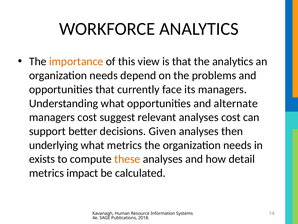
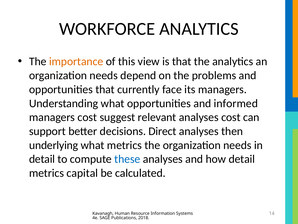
alternate: alternate -> informed
Given: Given -> Direct
exists at (42, 159): exists -> detail
these colour: orange -> blue
impact: impact -> capital
